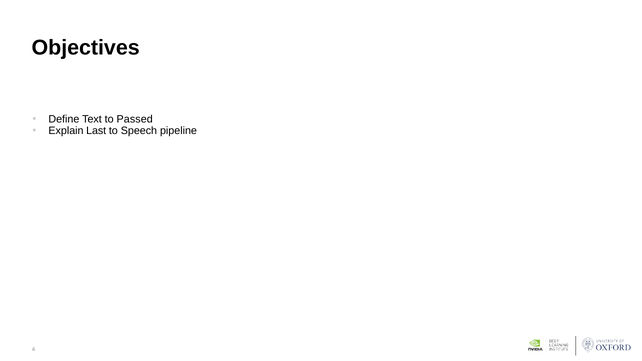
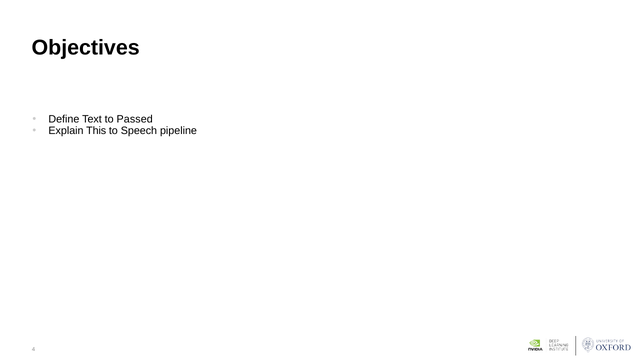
Last: Last -> This
